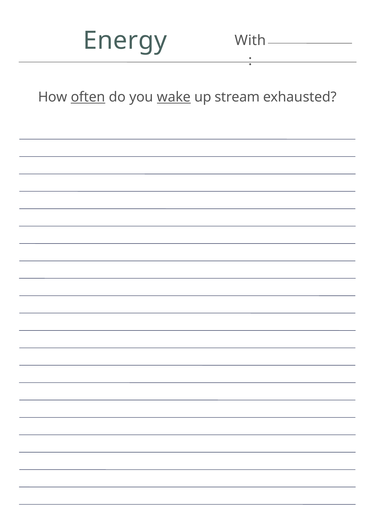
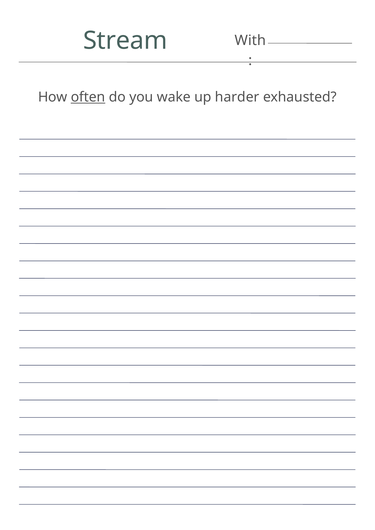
Energy: Energy -> Stream
wake underline: present -> none
stream: stream -> harder
